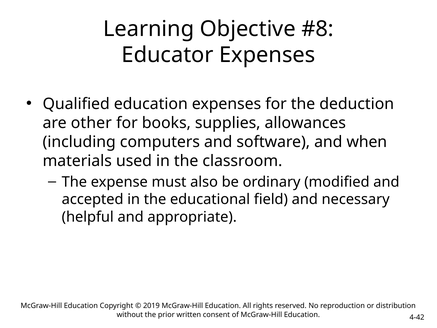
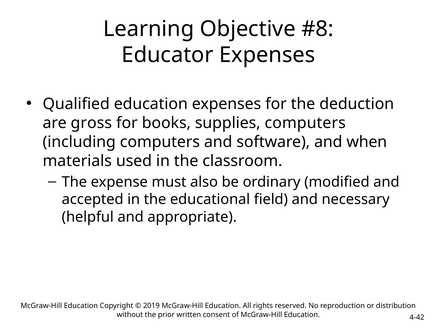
other: other -> gross
supplies allowances: allowances -> computers
